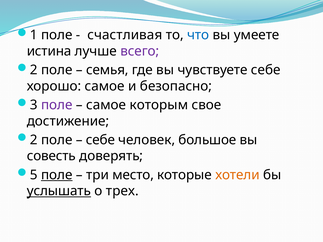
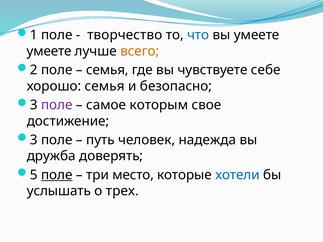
счастливая: счастливая -> творчество
истина at (49, 51): истина -> умеете
всего colour: purple -> orange
хорошо самое: самое -> семья
2 at (34, 140): 2 -> 3
себе at (101, 140): себе -> путь
большое: большое -> надежда
совесть: совесть -> дружба
хотели colour: orange -> blue
услышать underline: present -> none
